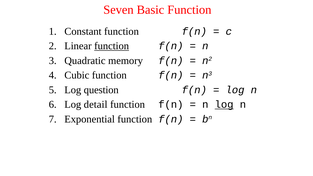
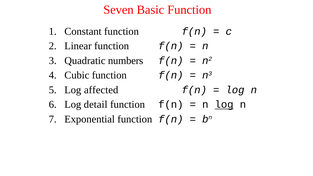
function at (112, 46) underline: present -> none
memory: memory -> numbers
question: question -> affected
